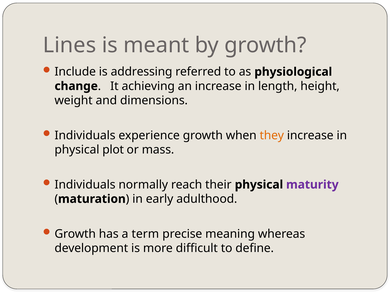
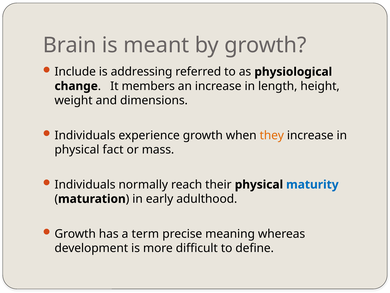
Lines: Lines -> Brain
achieving: achieving -> members
plot: plot -> fact
maturity colour: purple -> blue
